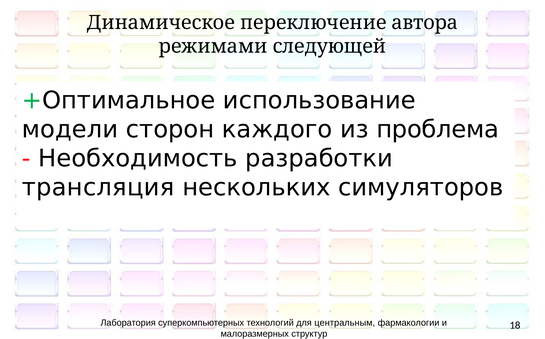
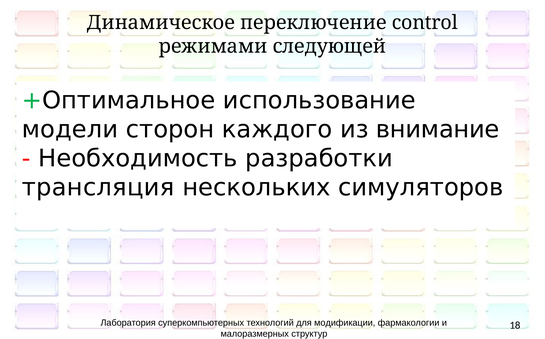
автора: автора -> control
проблема: проблема -> внимание
центральным: центральным -> модификации
